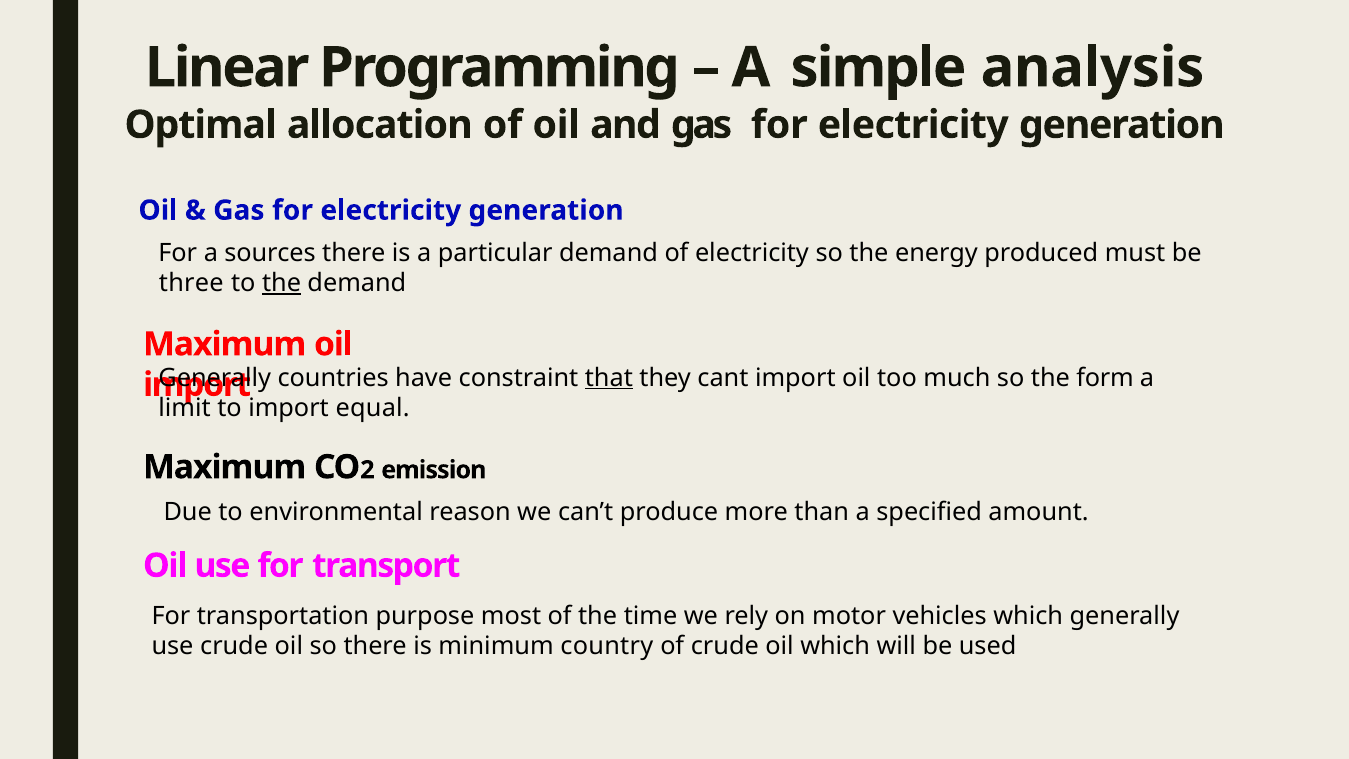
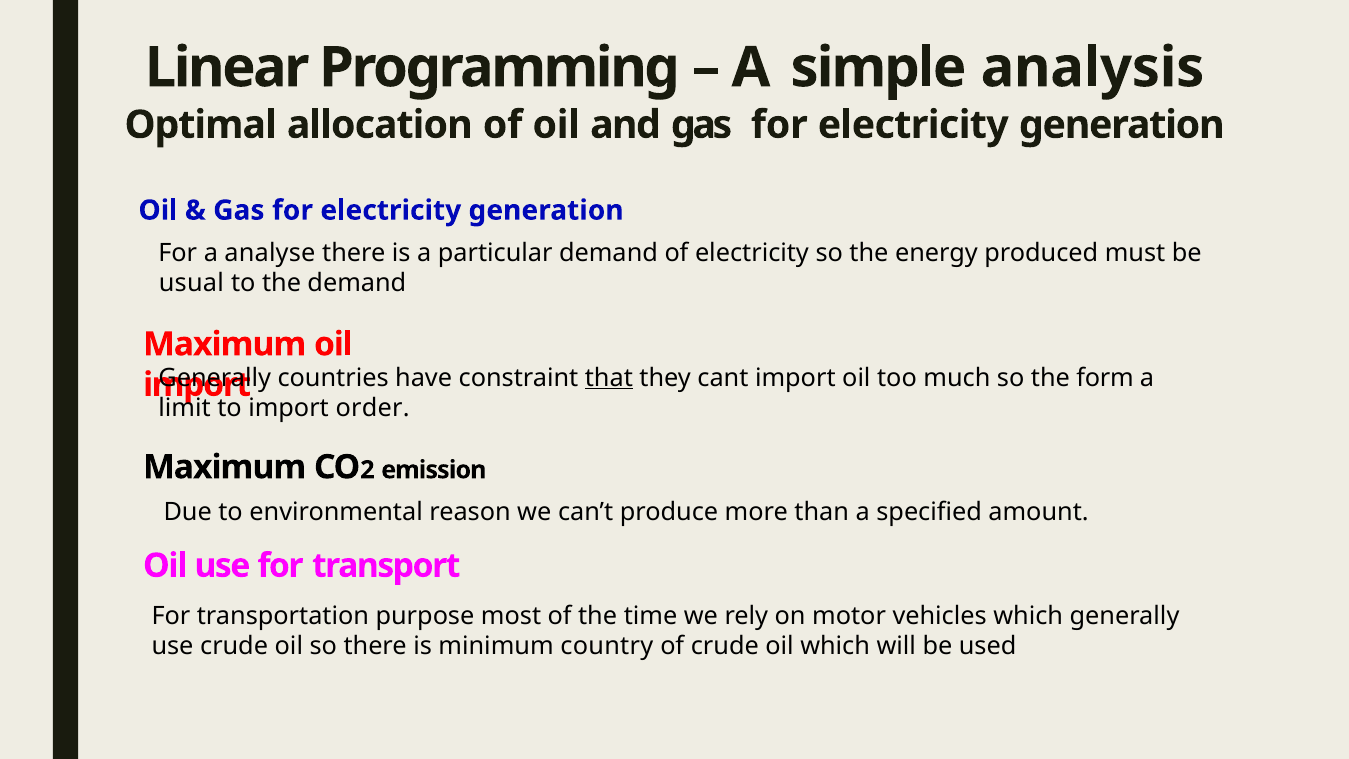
sources: sources -> analyse
three: three -> usual
the at (282, 283) underline: present -> none
equal: equal -> order
